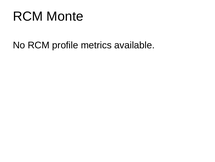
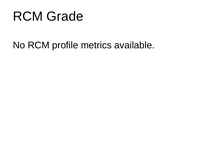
Monte: Monte -> Grade
